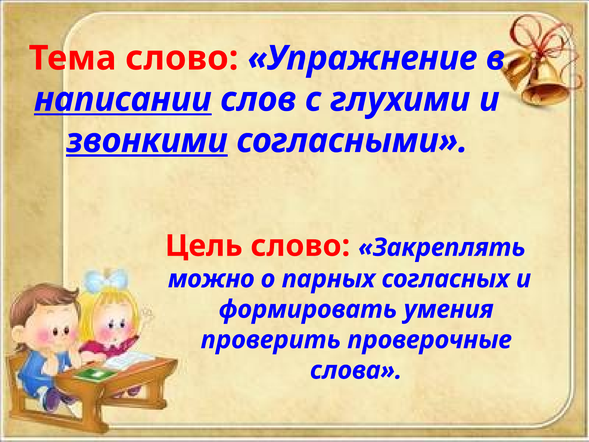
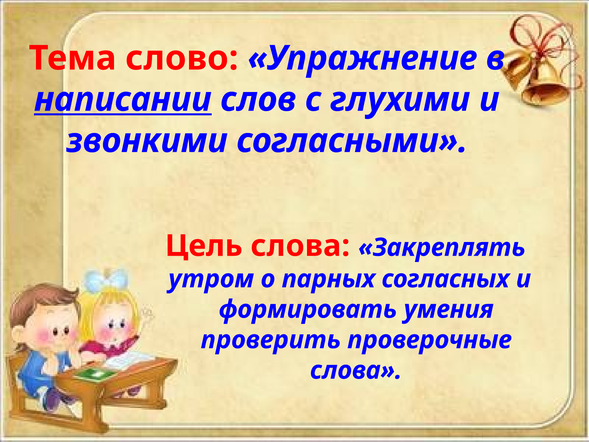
звонкими underline: present -> none
Цель слово: слово -> слова
можно: можно -> утром
